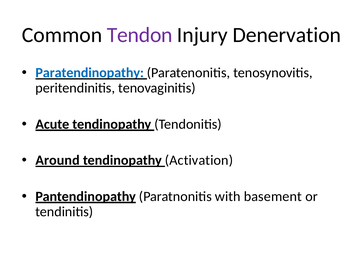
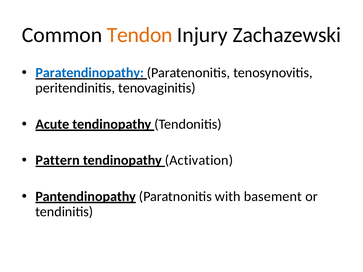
Tendon colour: purple -> orange
Denervation: Denervation -> Zachazewski
Around: Around -> Pattern
